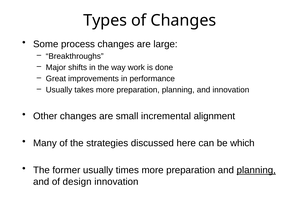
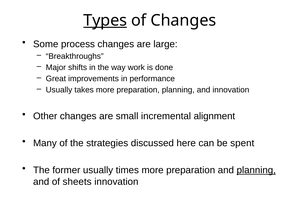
Types underline: none -> present
which: which -> spent
design: design -> sheets
